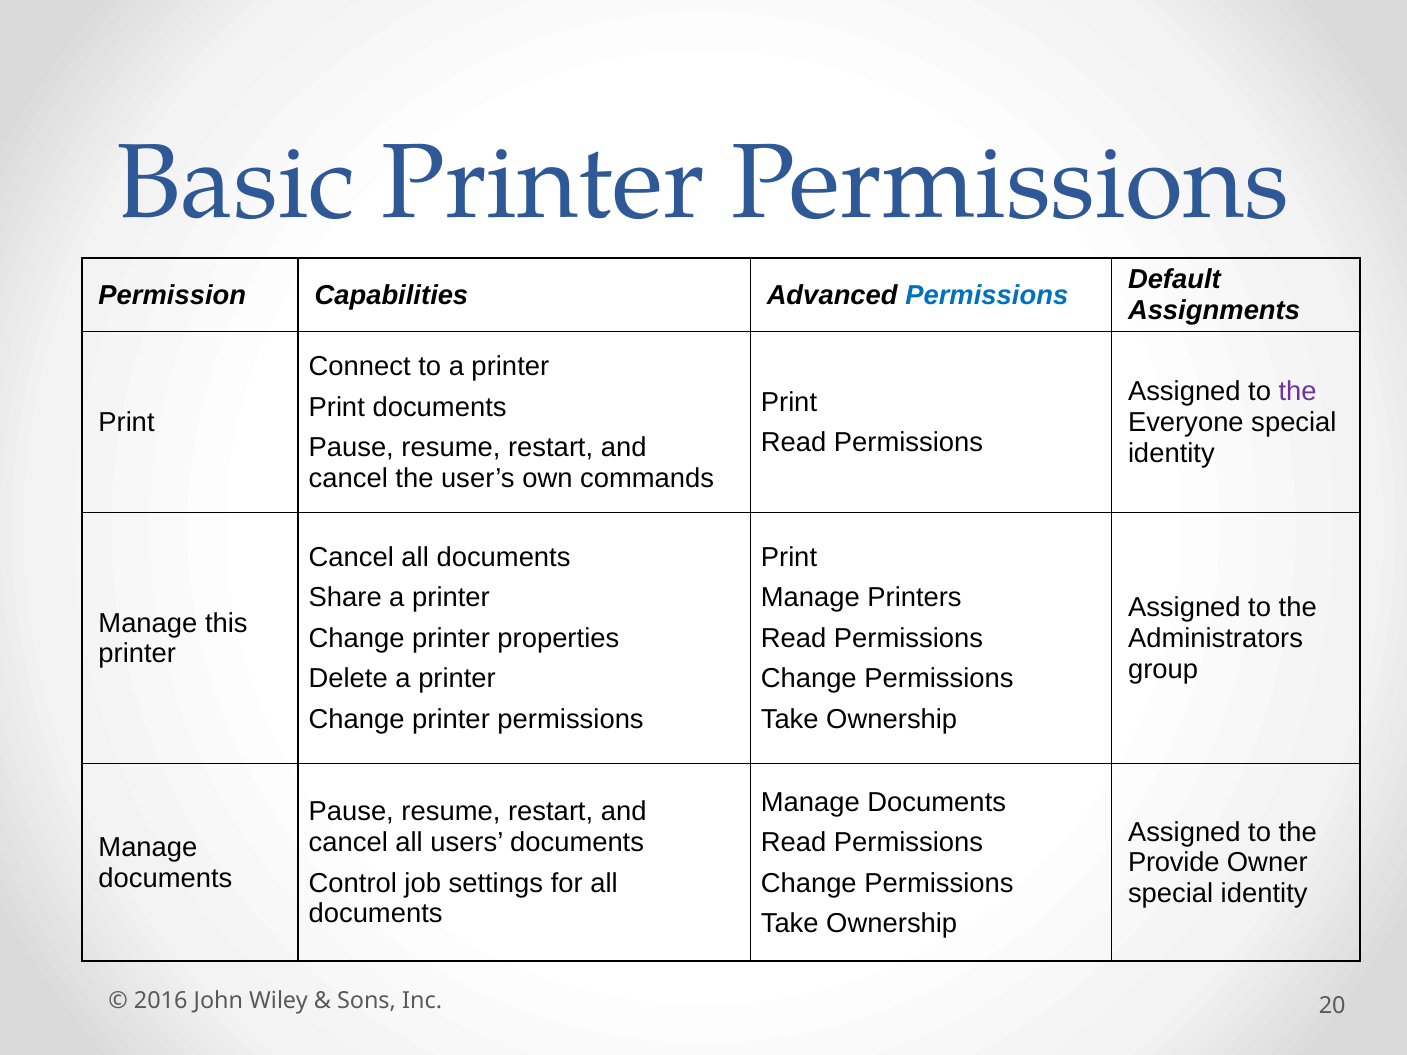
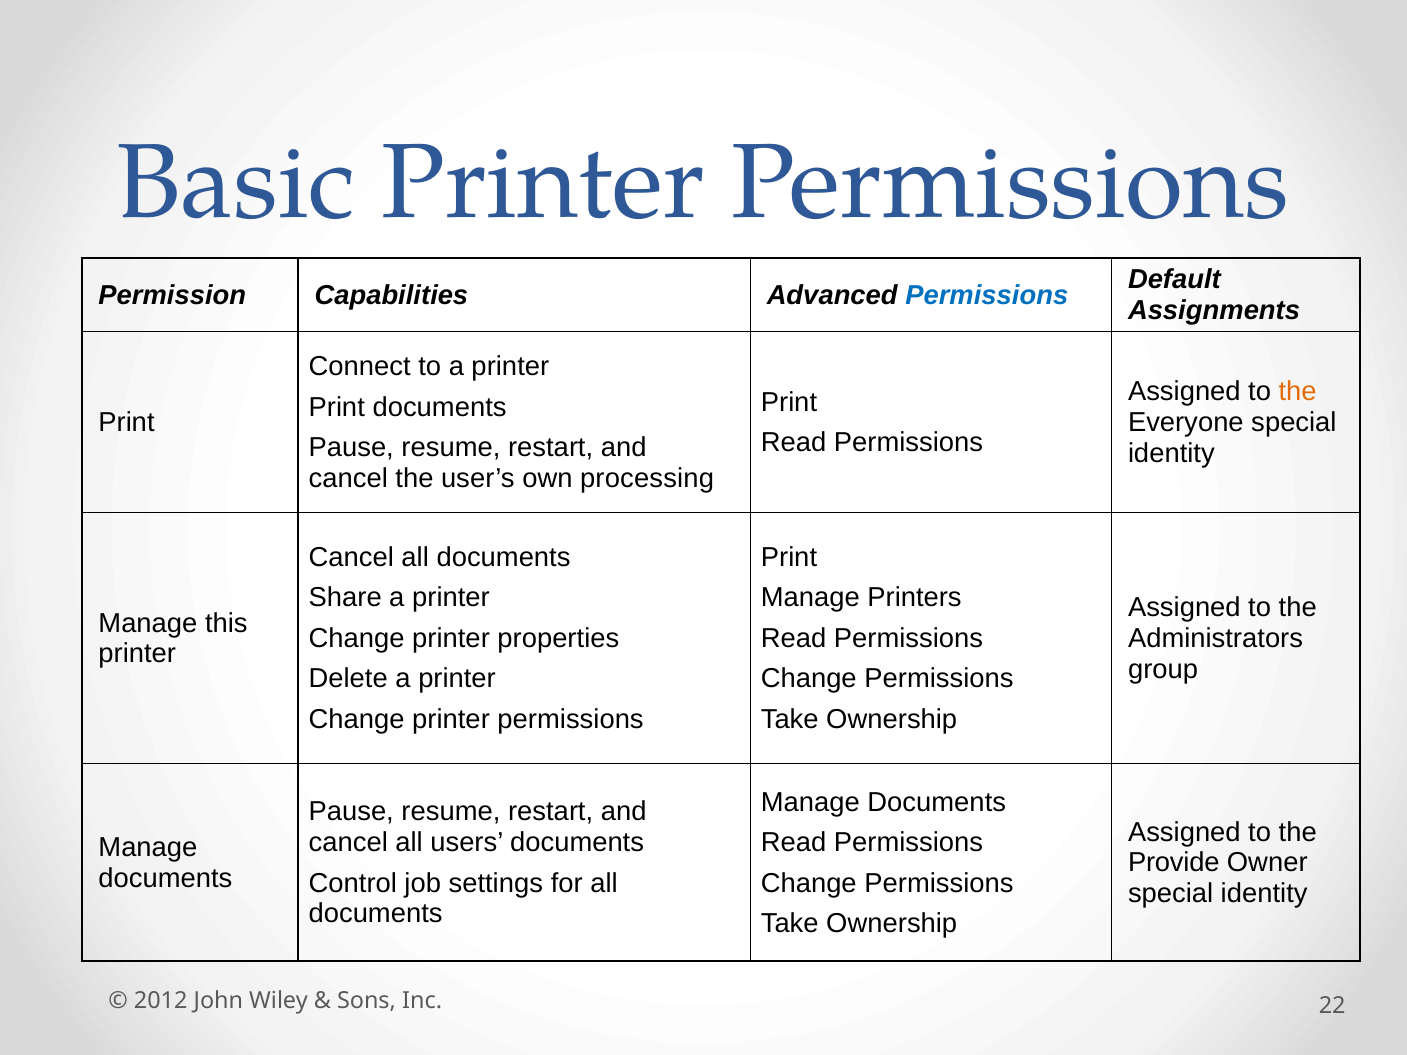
the at (1298, 392) colour: purple -> orange
commands: commands -> processing
2016: 2016 -> 2012
20: 20 -> 22
